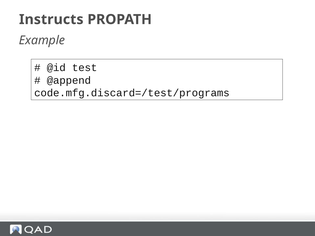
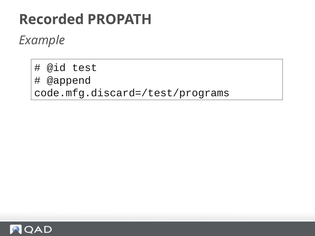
Instructs: Instructs -> Recorded
